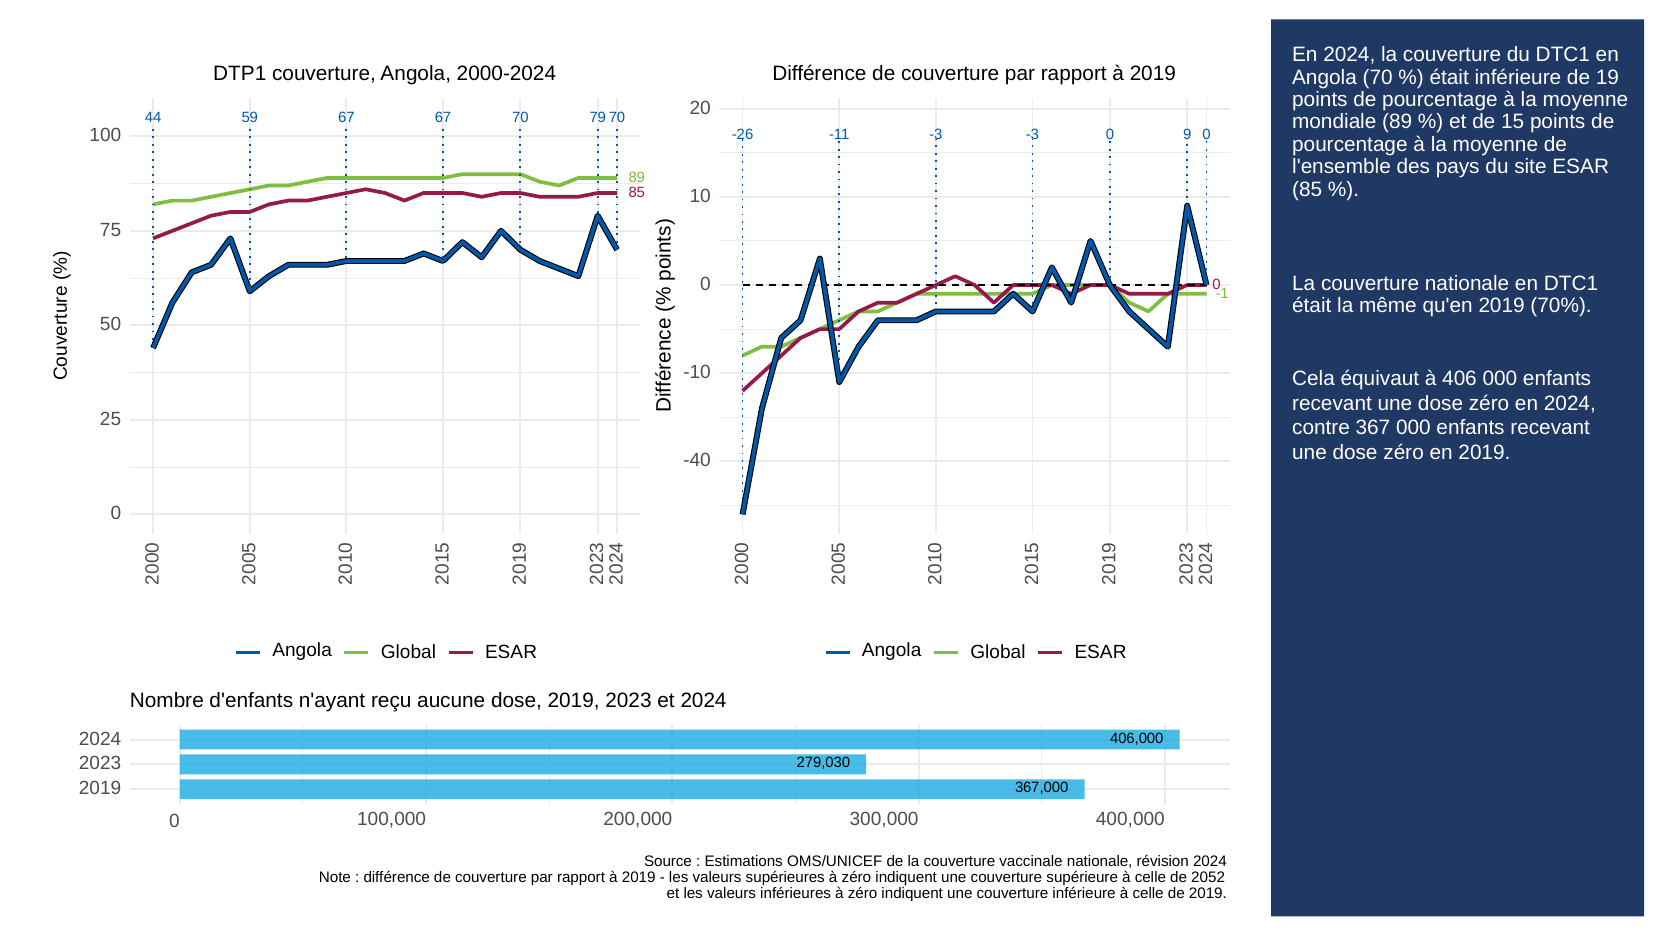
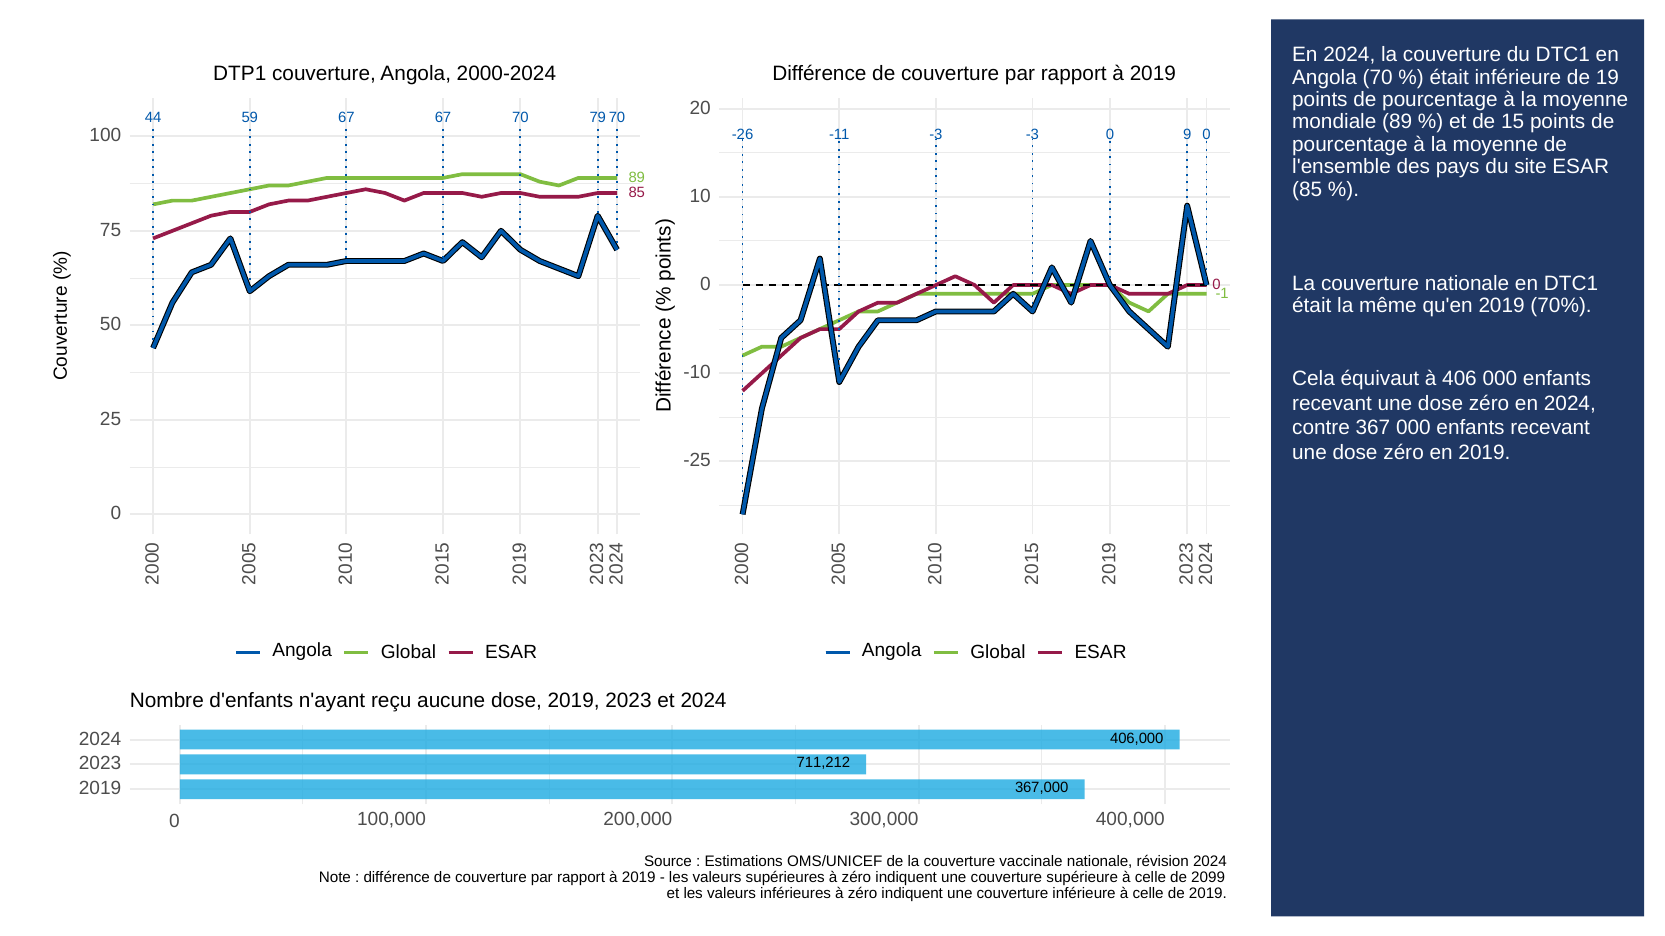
-40: -40 -> -25
279,030: 279,030 -> 711,212
2052: 2052 -> 2099
